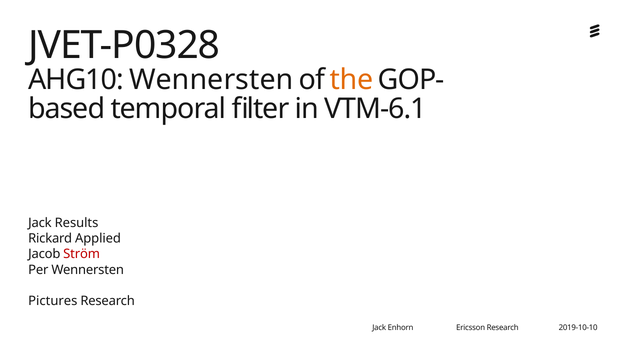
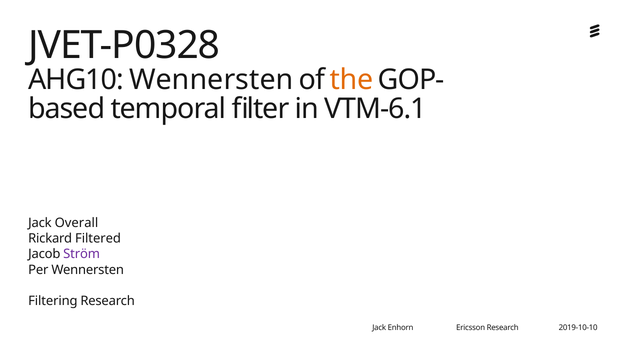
Results: Results -> Overall
Applied: Applied -> Filtered
Ström colour: red -> purple
Pictures: Pictures -> Filtering
